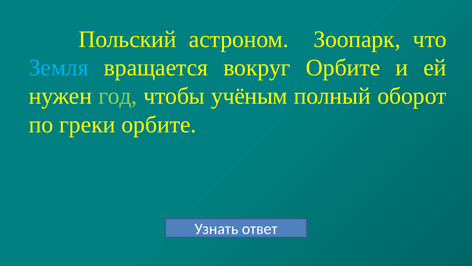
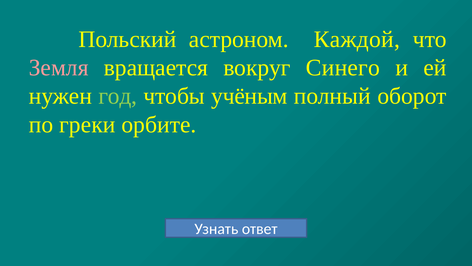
Зоопарк: Зоопарк -> Каждой
Земля colour: light blue -> pink
вокруг Орбите: Орбите -> Синего
